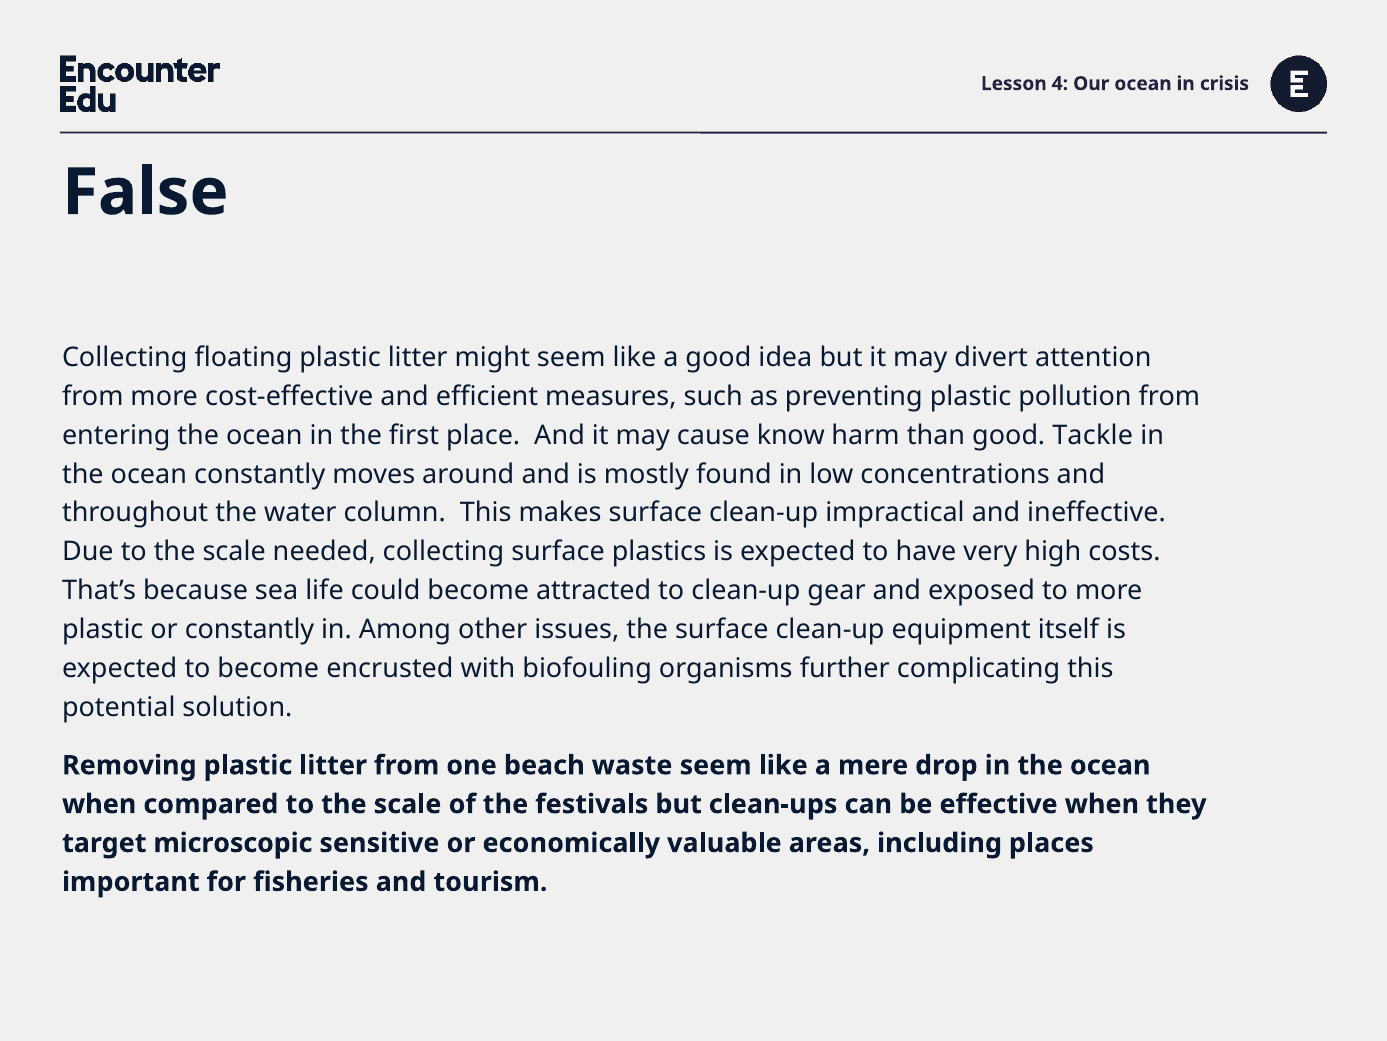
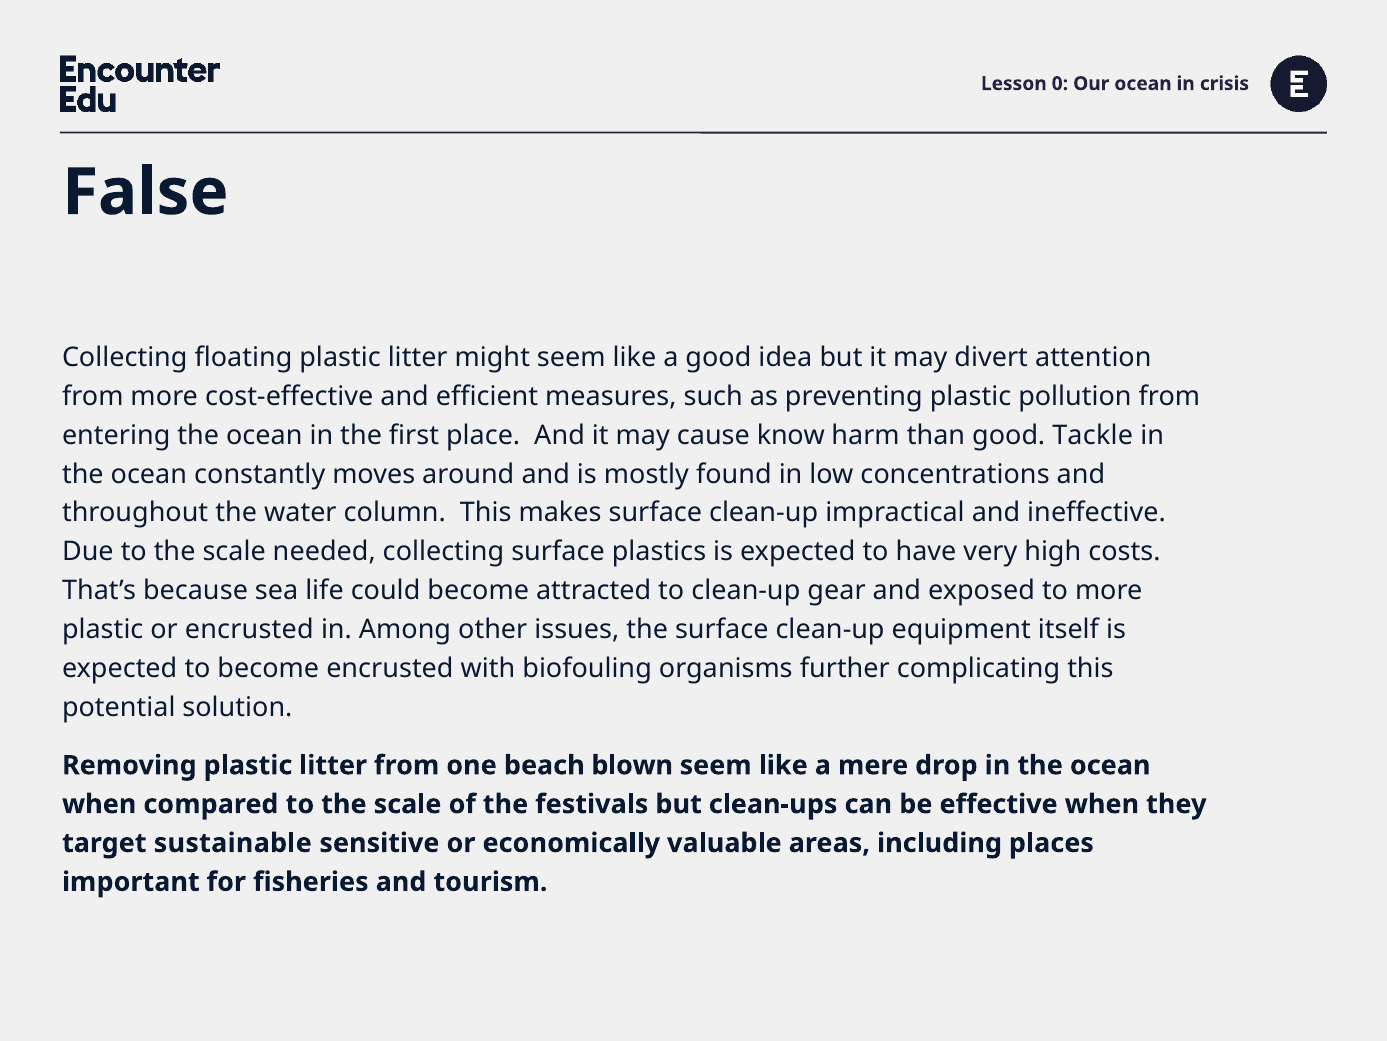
4: 4 -> 0
or constantly: constantly -> encrusted
waste: waste -> blown
microscopic: microscopic -> sustainable
